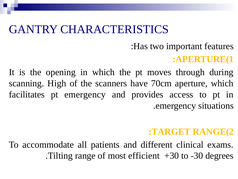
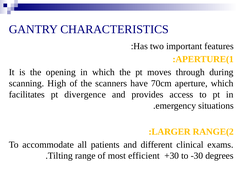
pt emergency: emergency -> divergence
TARGET: TARGET -> LARGER
